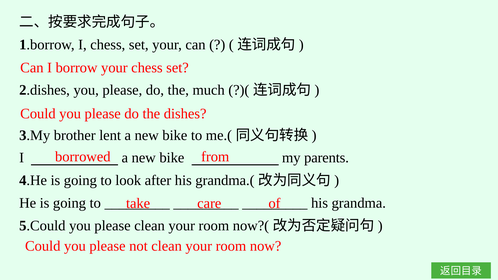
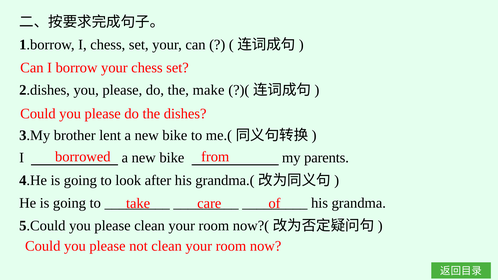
much: much -> make
